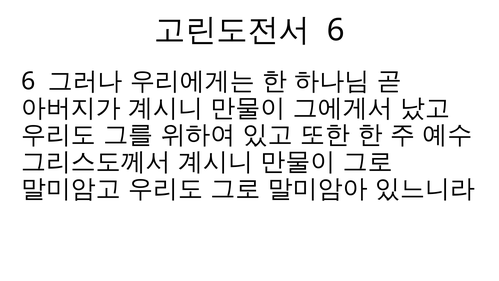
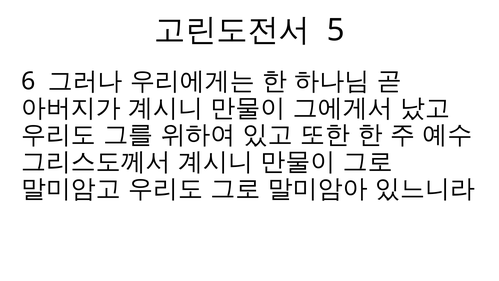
6 at (336, 30): 6 -> 5
